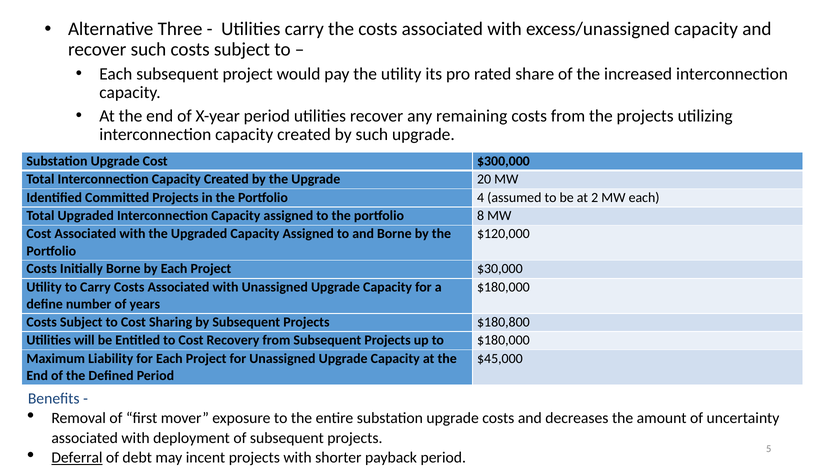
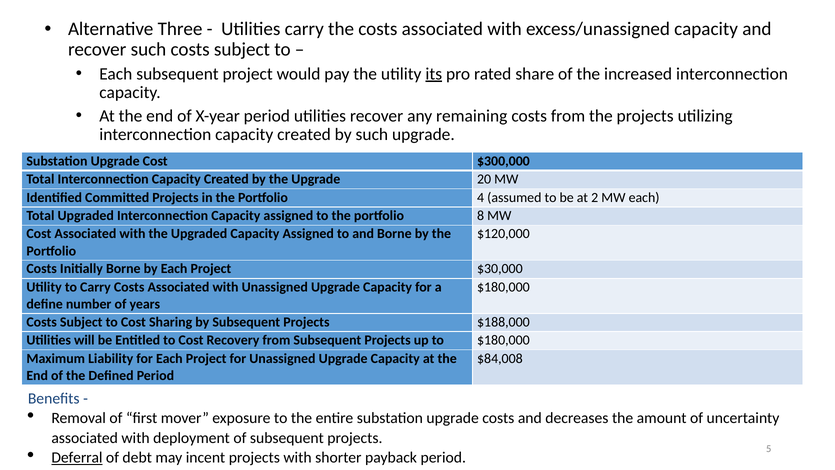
its underline: none -> present
$180,800: $180,800 -> $188,000
$45,000: $45,000 -> $84,008
